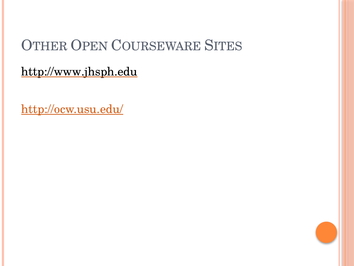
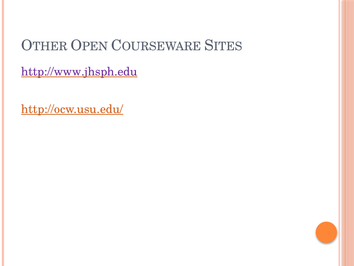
http://www.jhsph.edu colour: black -> purple
